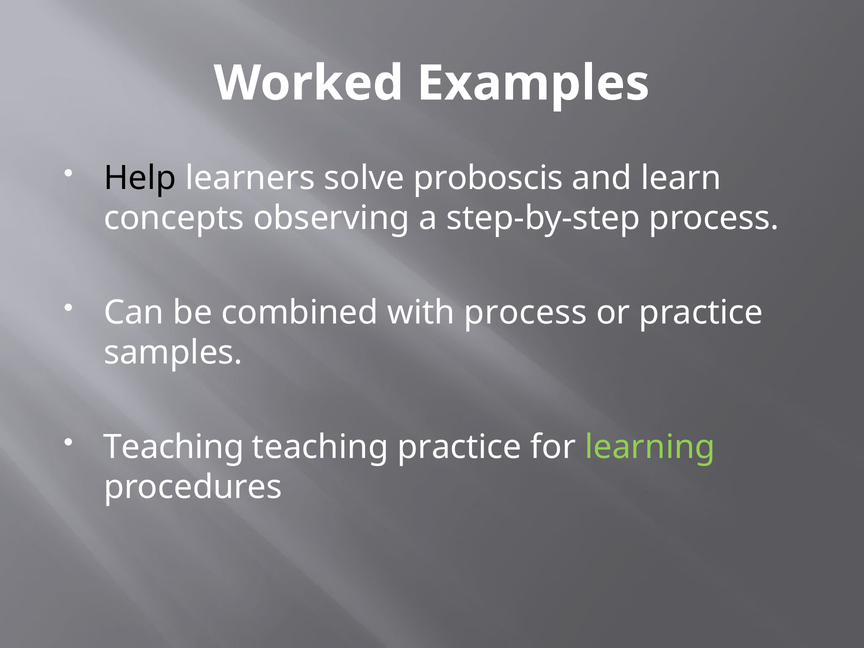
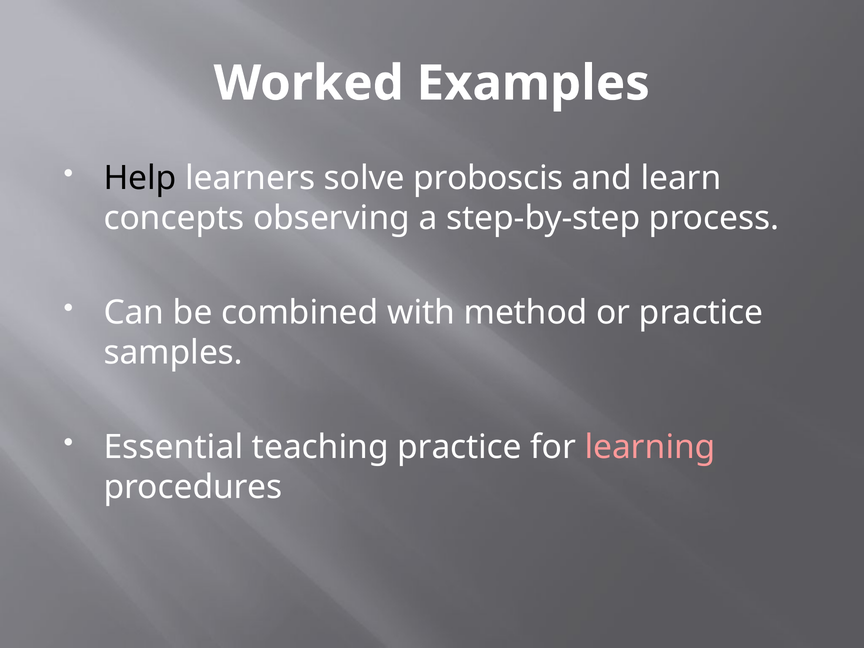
with process: process -> method
Teaching at (174, 447): Teaching -> Essential
learning colour: light green -> pink
